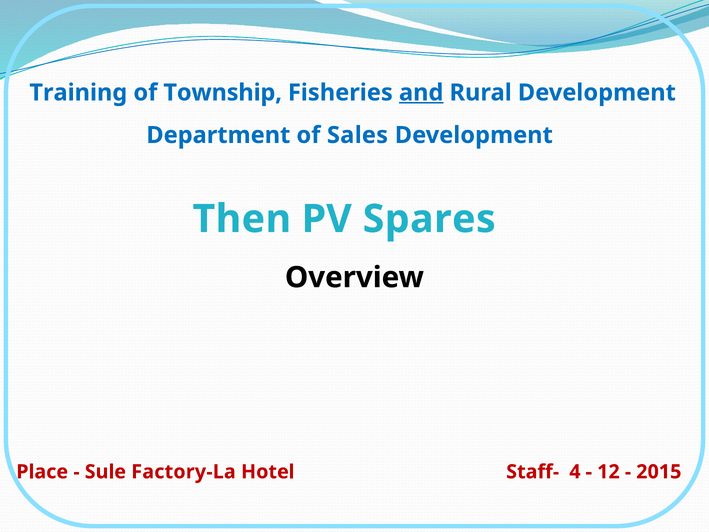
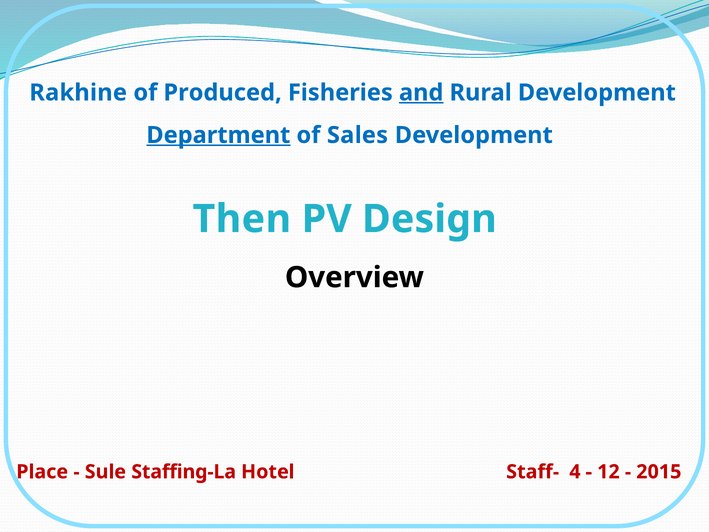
Training: Training -> Rakhine
Township: Township -> Produced
Department underline: none -> present
Spares: Spares -> Design
Factory-La: Factory-La -> Staffing-La
